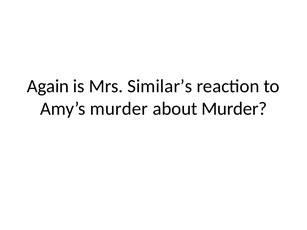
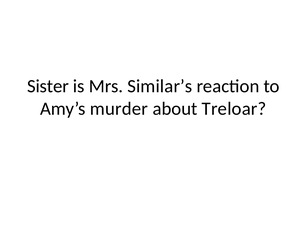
Again: Again -> Sister
about Murder: Murder -> Treloar
